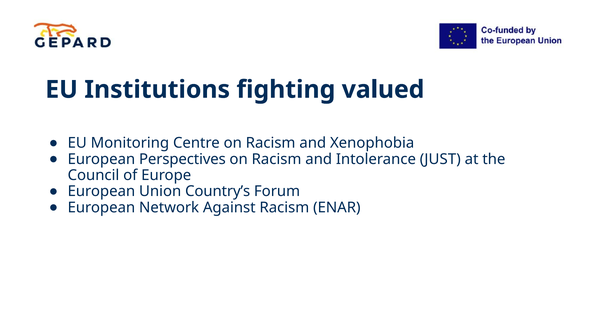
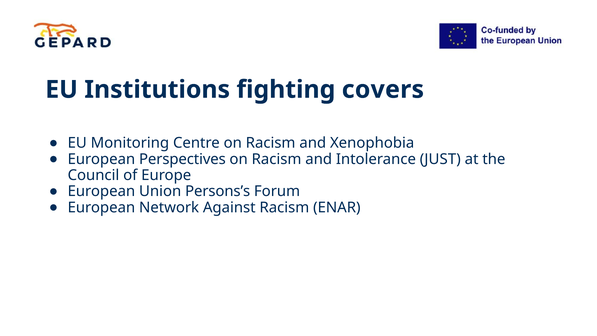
valued: valued -> covers
Country’s: Country’s -> Persons’s
